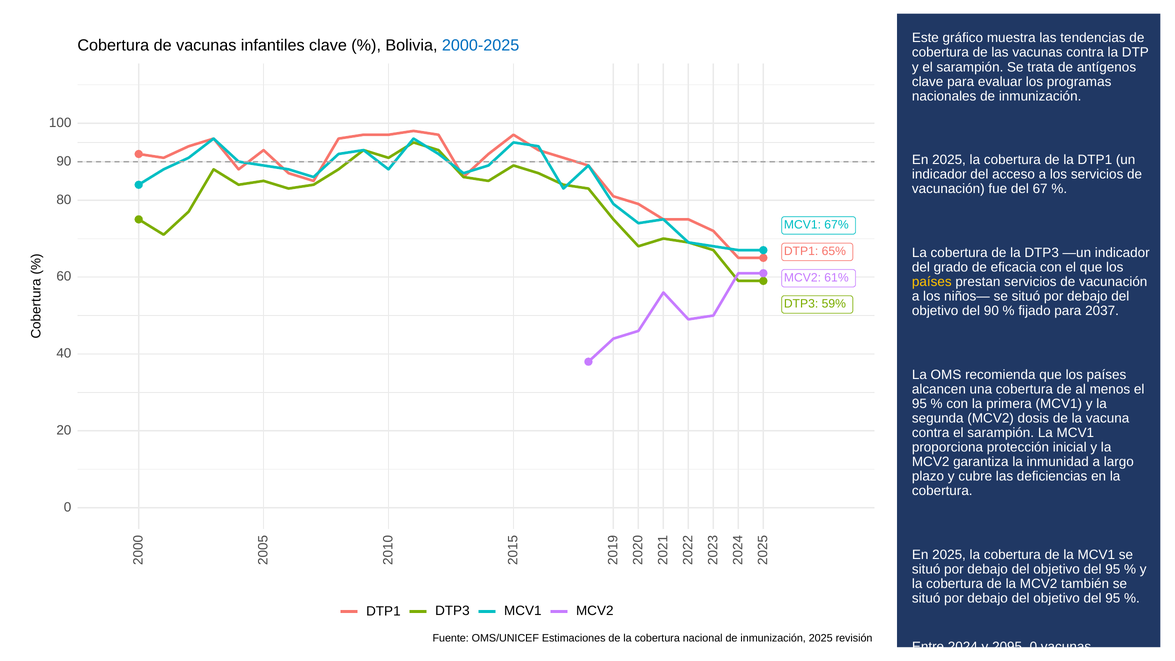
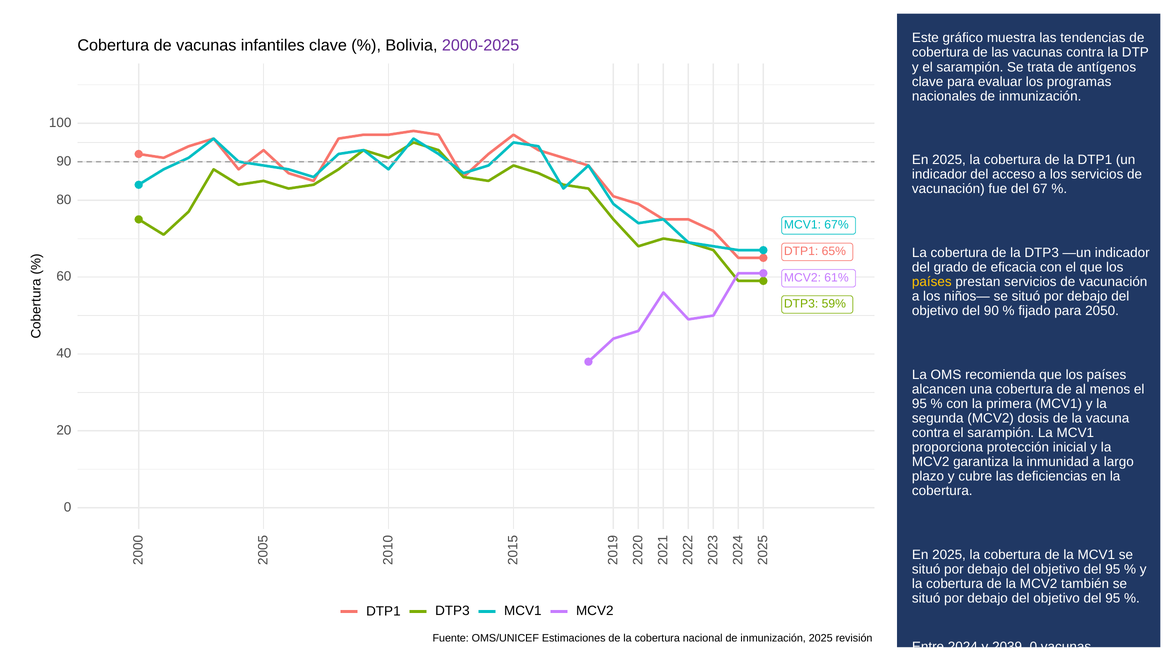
2000-2025 colour: blue -> purple
2037: 2037 -> 2050
2095: 2095 -> 2039
